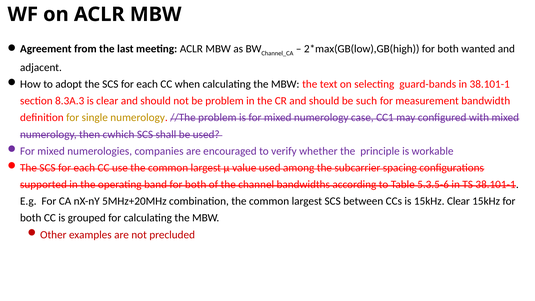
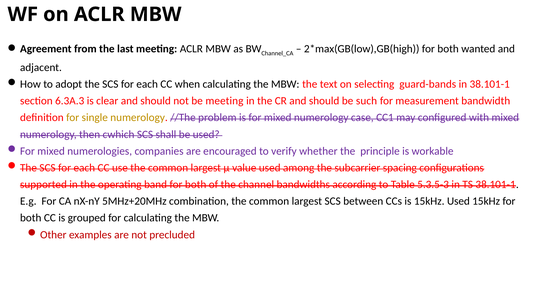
8.3A.3: 8.3A.3 -> 6.3A.3
be problem: problem -> meeting
5.3.5-6: 5.3.5-6 -> 5.3.5-3
15kHz Clear: Clear -> Used
